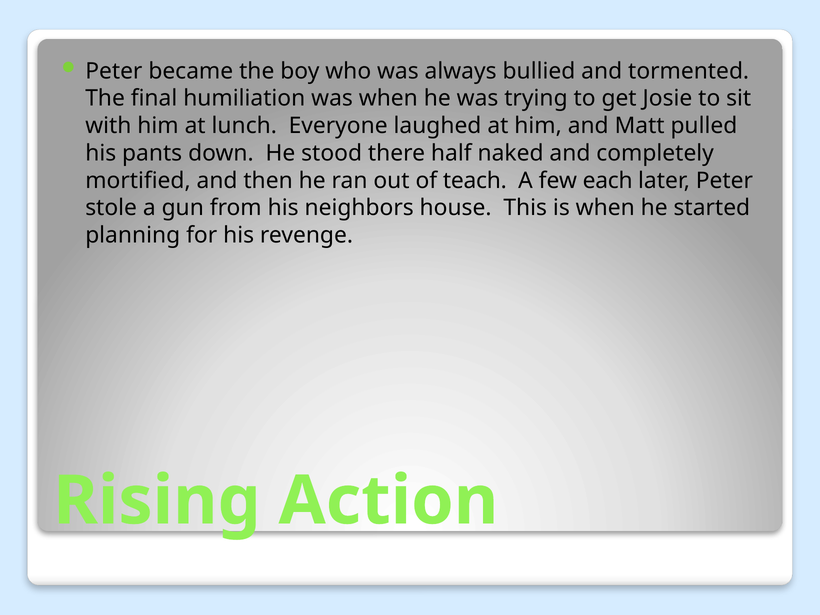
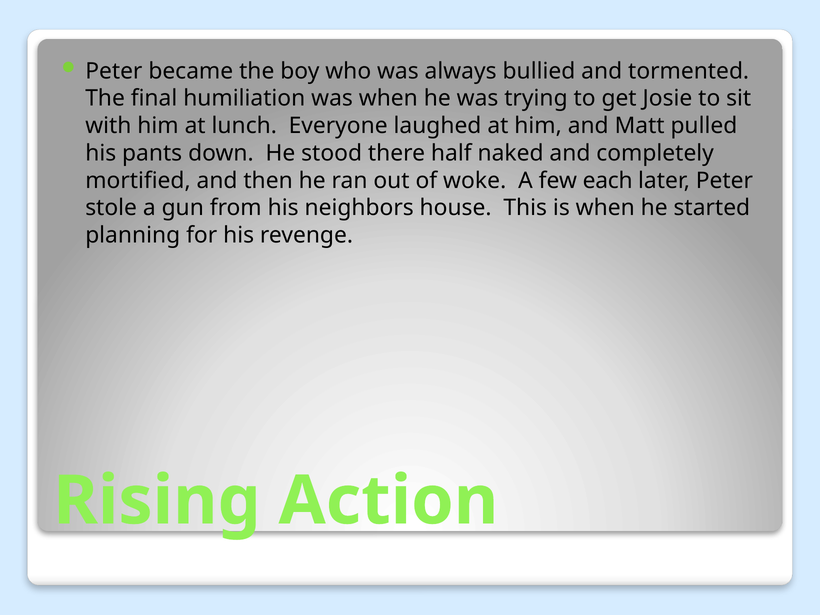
teach: teach -> woke
